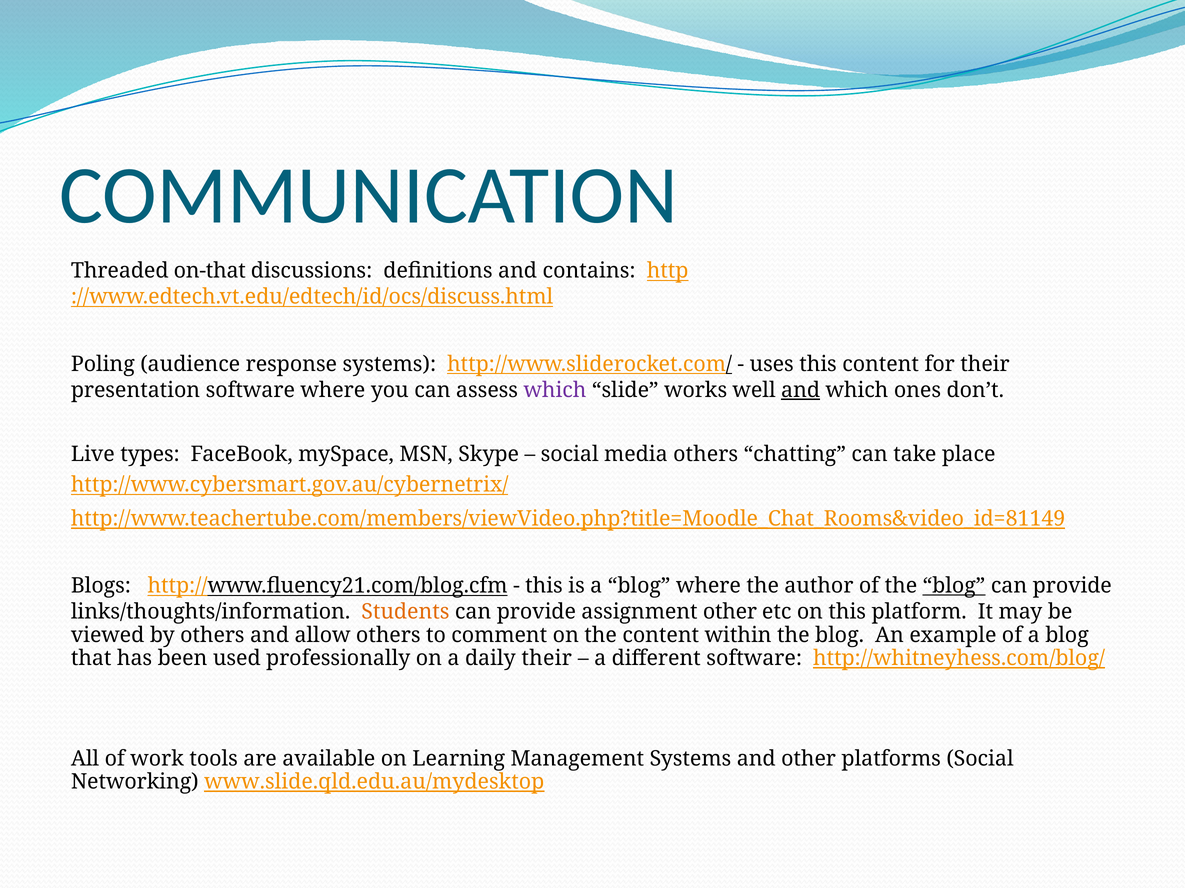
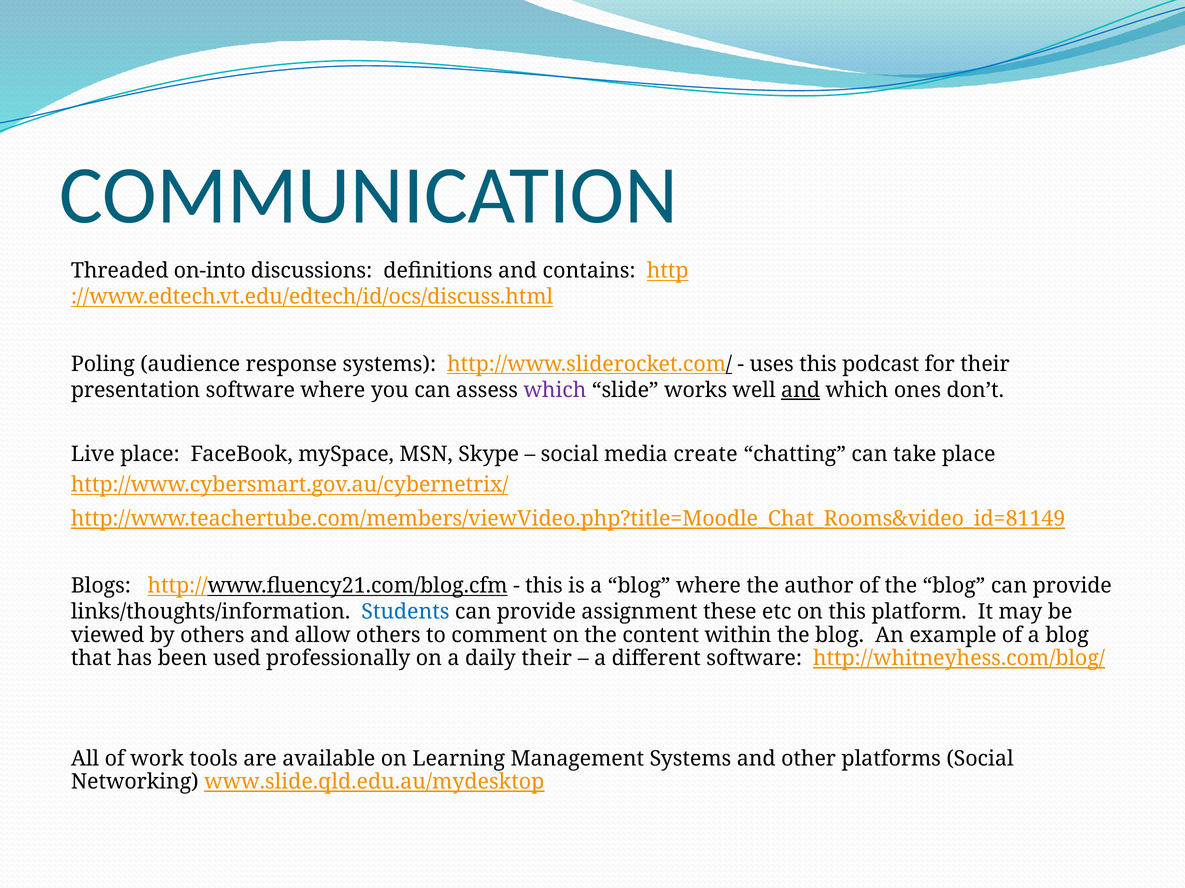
on-that: on-that -> on-into
this content: content -> podcast
Live types: types -> place
media others: others -> create
blog at (954, 586) underline: present -> none
Students colour: orange -> blue
assignment other: other -> these
